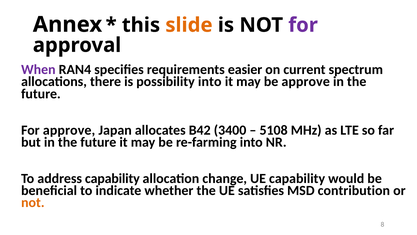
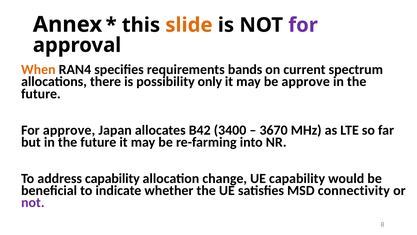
When colour: purple -> orange
easier: easier -> bands
possibility into: into -> only
5108: 5108 -> 3670
contribution: contribution -> connectivity
not at (33, 202) colour: orange -> purple
